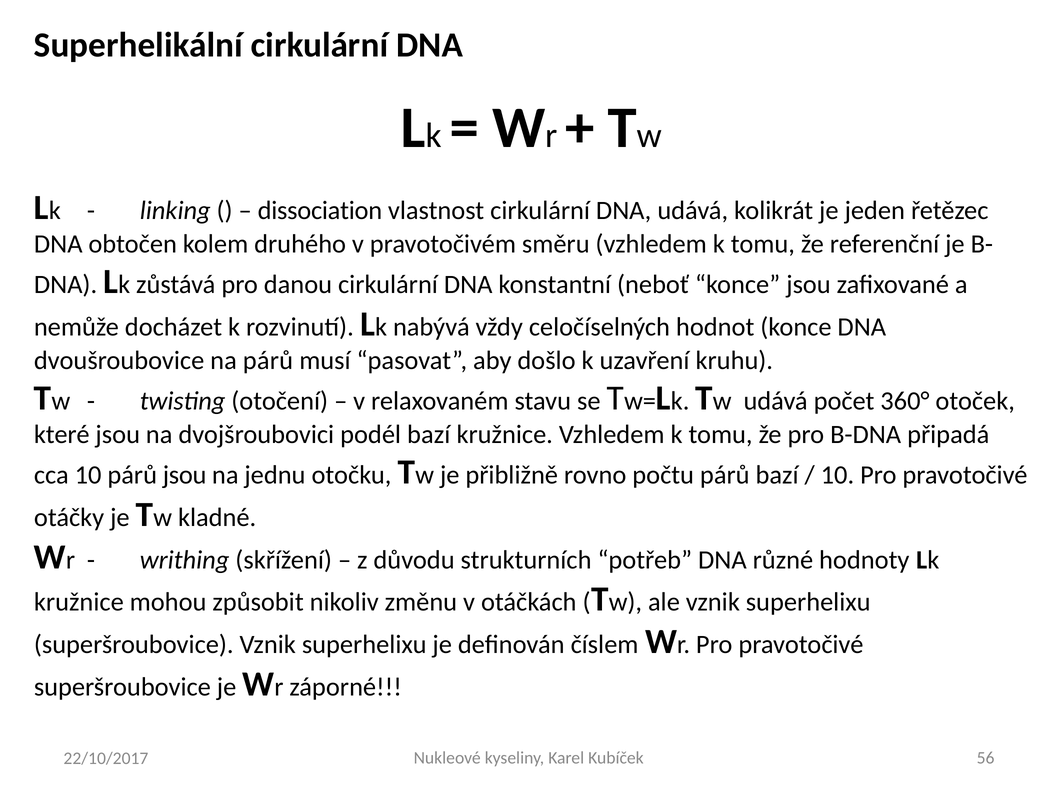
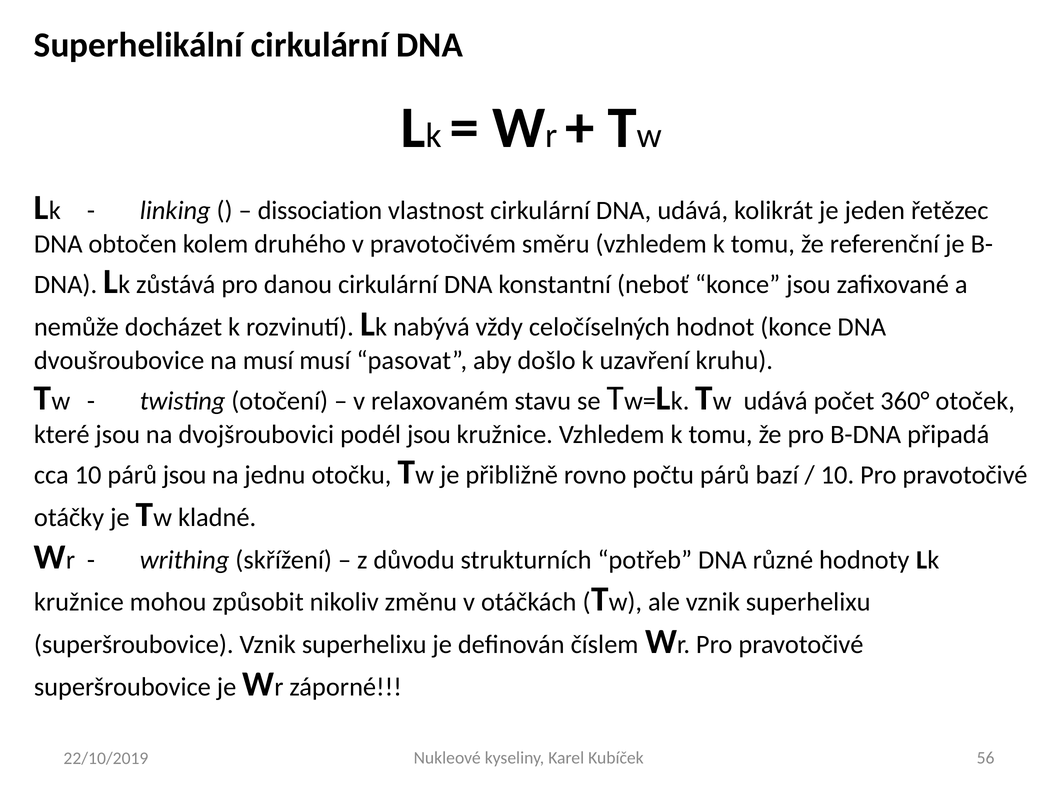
na párů: párů -> musí
podél bazí: bazí -> jsou
22/10/2017: 22/10/2017 -> 22/10/2019
